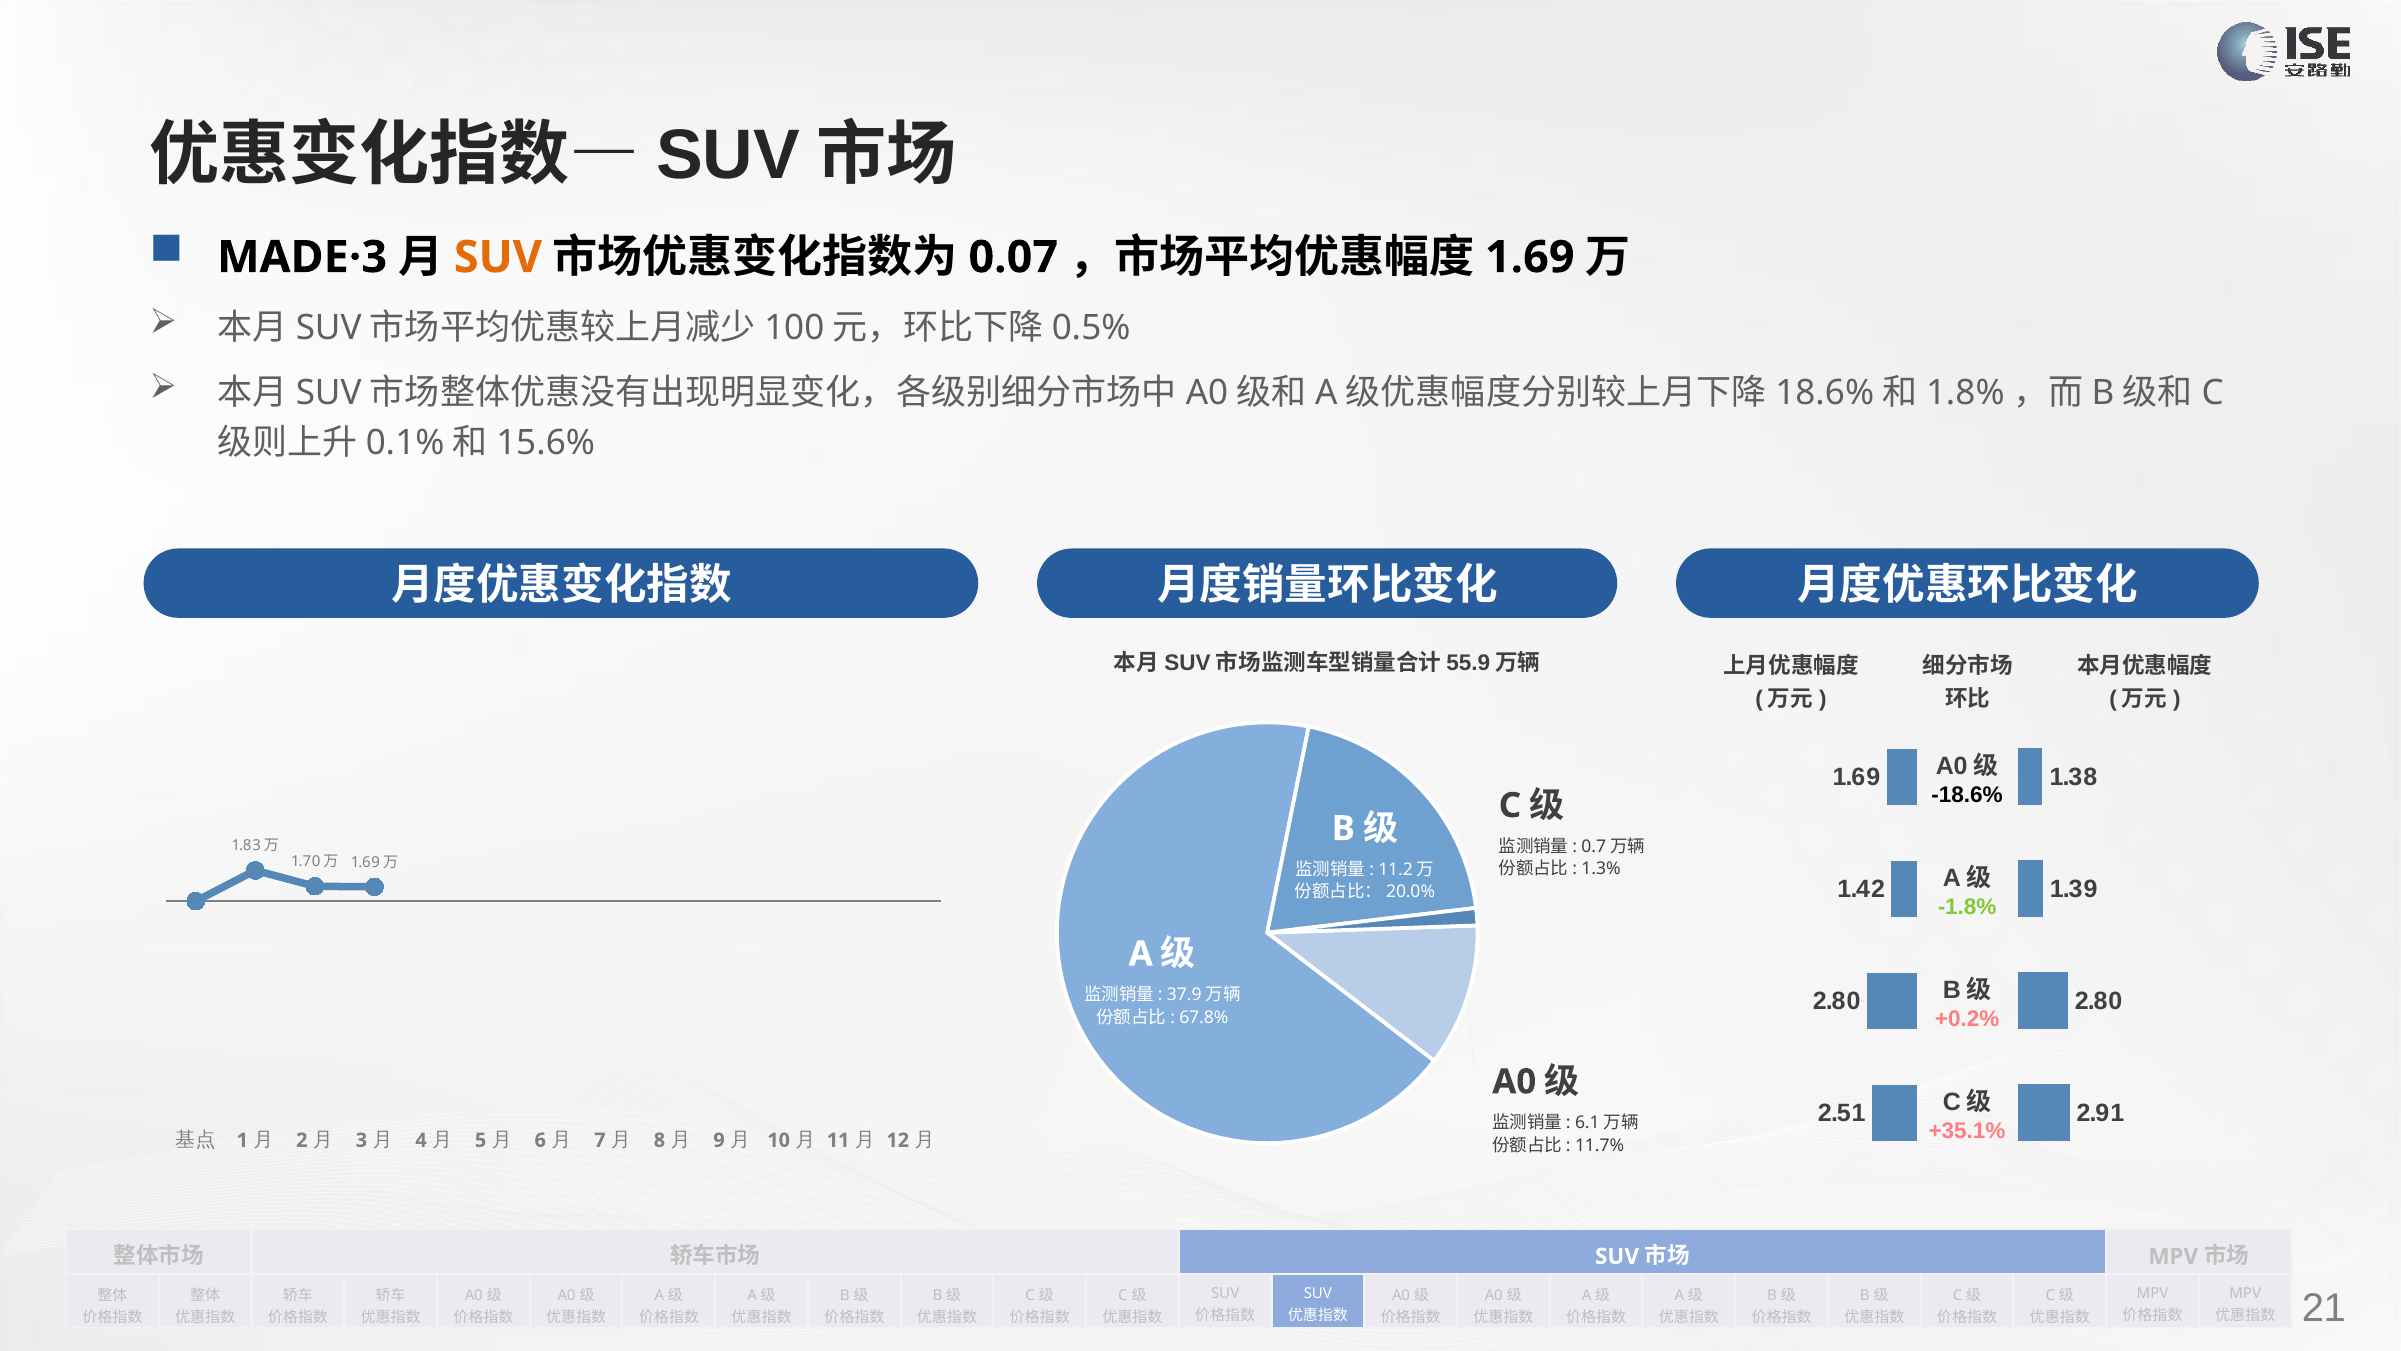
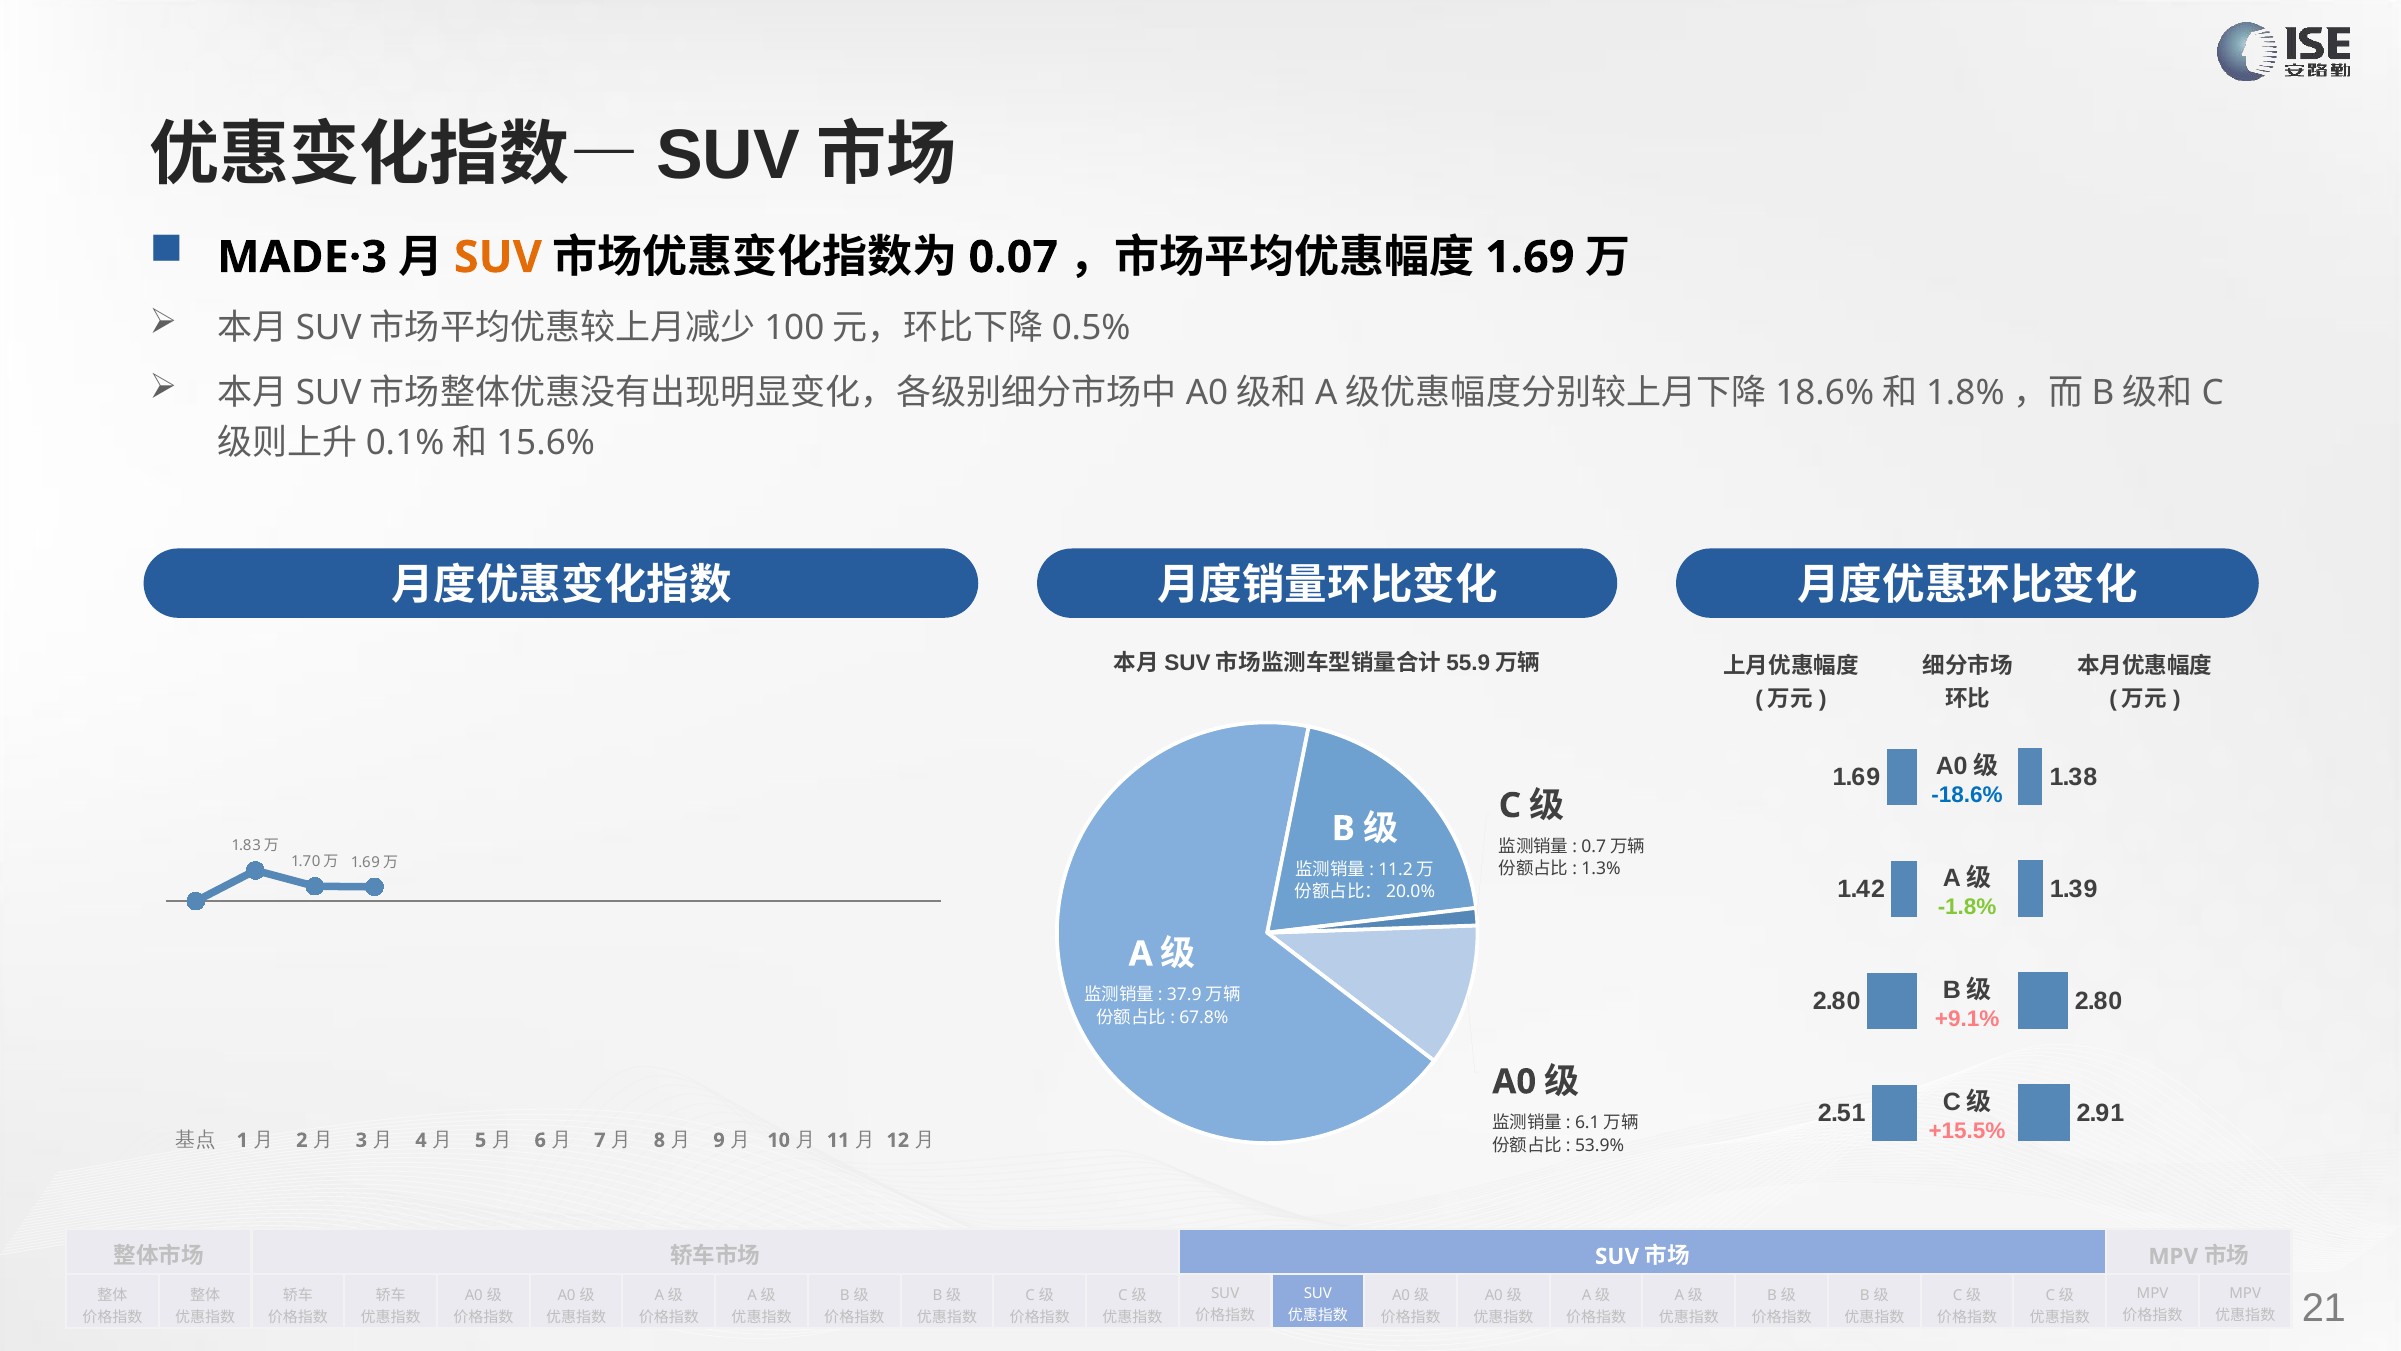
-18.6% colour: black -> blue
+0.2%: +0.2% -> +9.1%
+35.1%: +35.1% -> +15.5%
11.7%: 11.7% -> 53.9%
